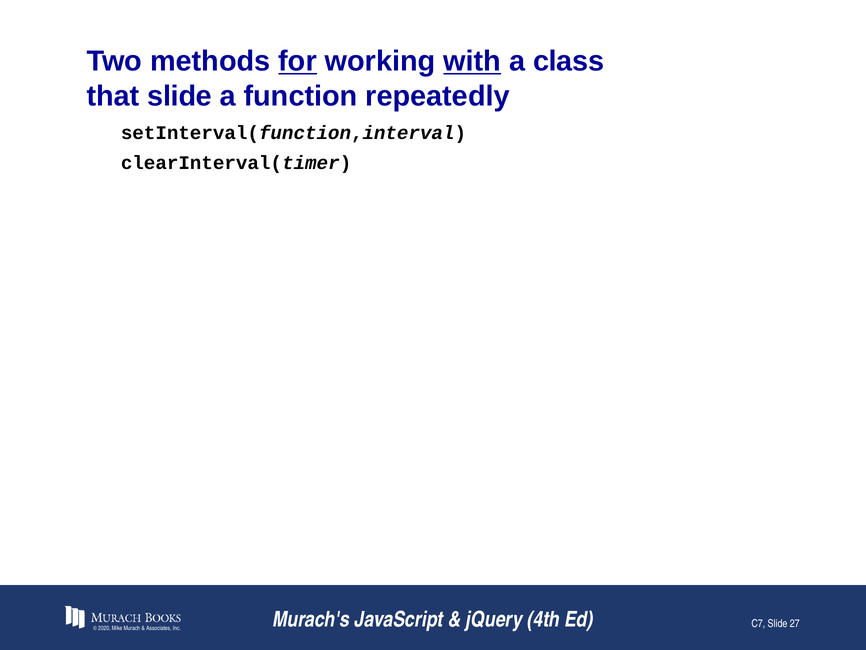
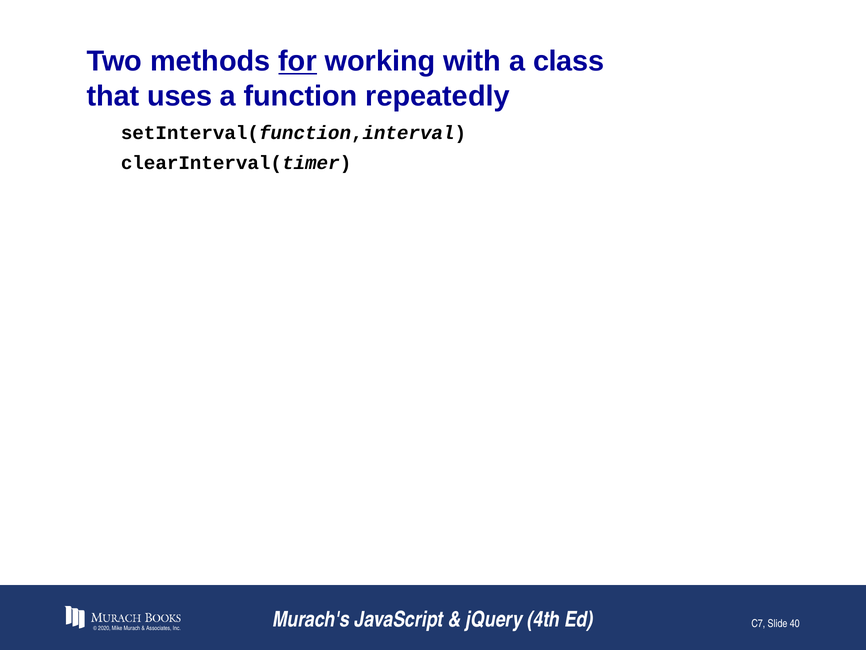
with underline: present -> none
that slide: slide -> uses
27: 27 -> 40
